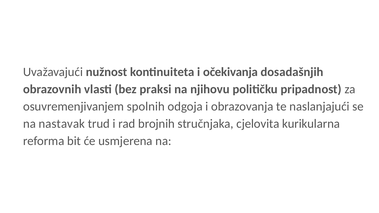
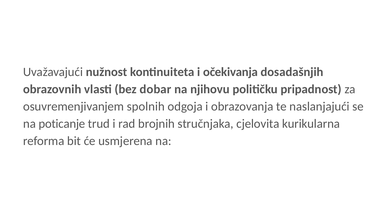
praksi: praksi -> dobar
nastavak: nastavak -> poticanje
